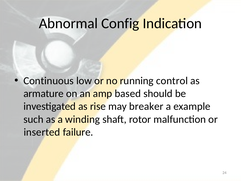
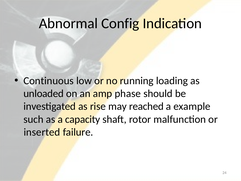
control: control -> loading
armature: armature -> unloaded
based: based -> phase
breaker: breaker -> reached
winding: winding -> capacity
